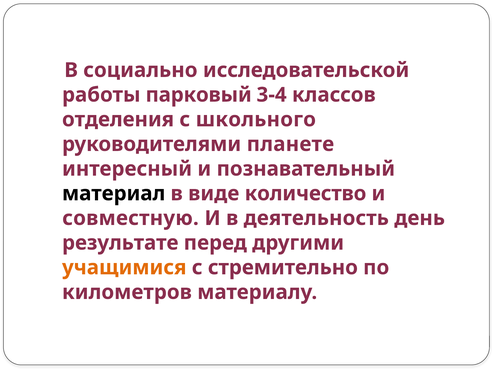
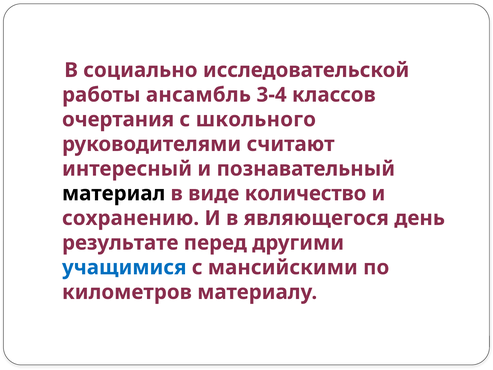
парковый: парковый -> ансамбль
отделения: отделения -> очертания
планете: планете -> считают
совместную: совместную -> сохранению
деятельность: деятельность -> являющегося
учащимися colour: orange -> blue
стремительно: стремительно -> мансийскими
